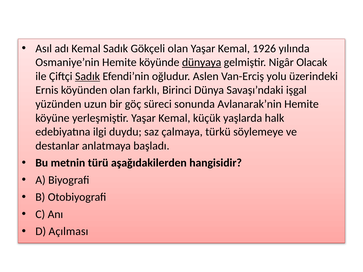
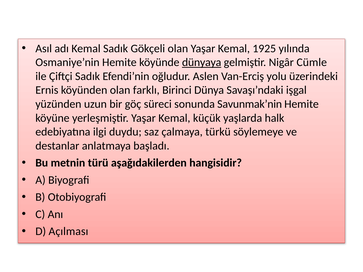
1926: 1926 -> 1925
Olacak: Olacak -> Cümle
Sadık at (88, 76) underline: present -> none
Avlanarak’nin: Avlanarak’nin -> Savunmak’nin
